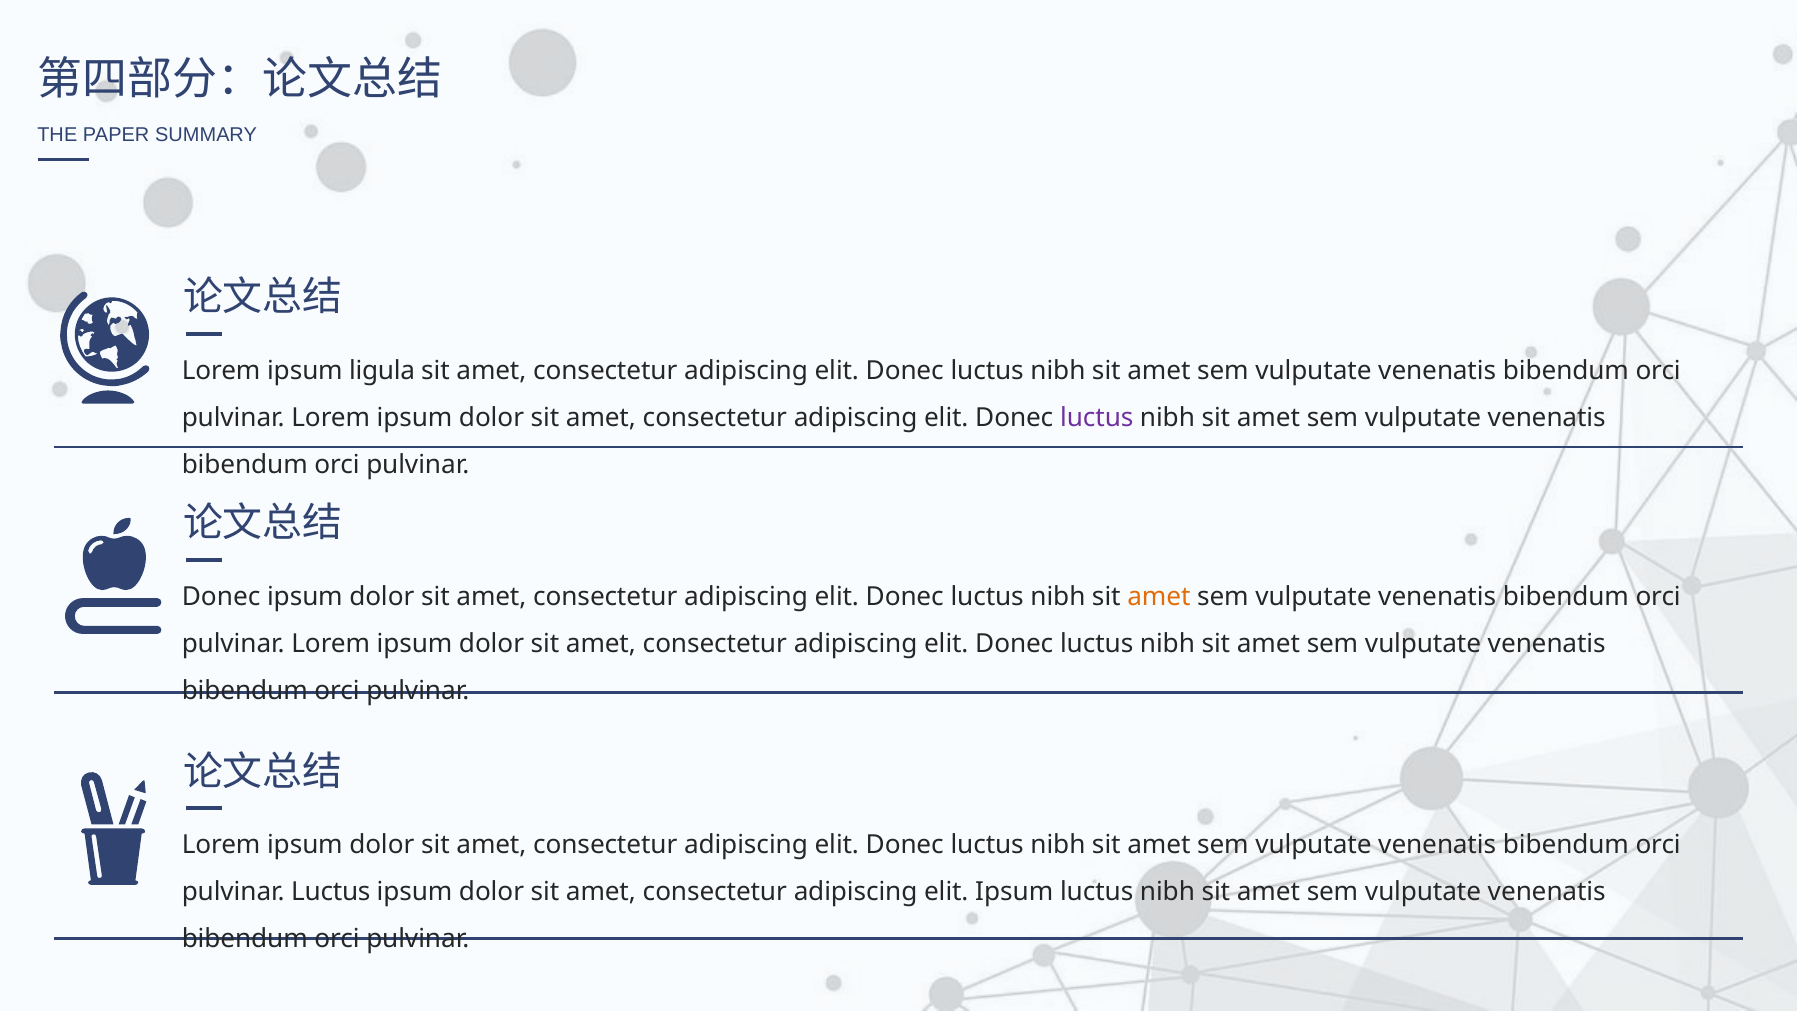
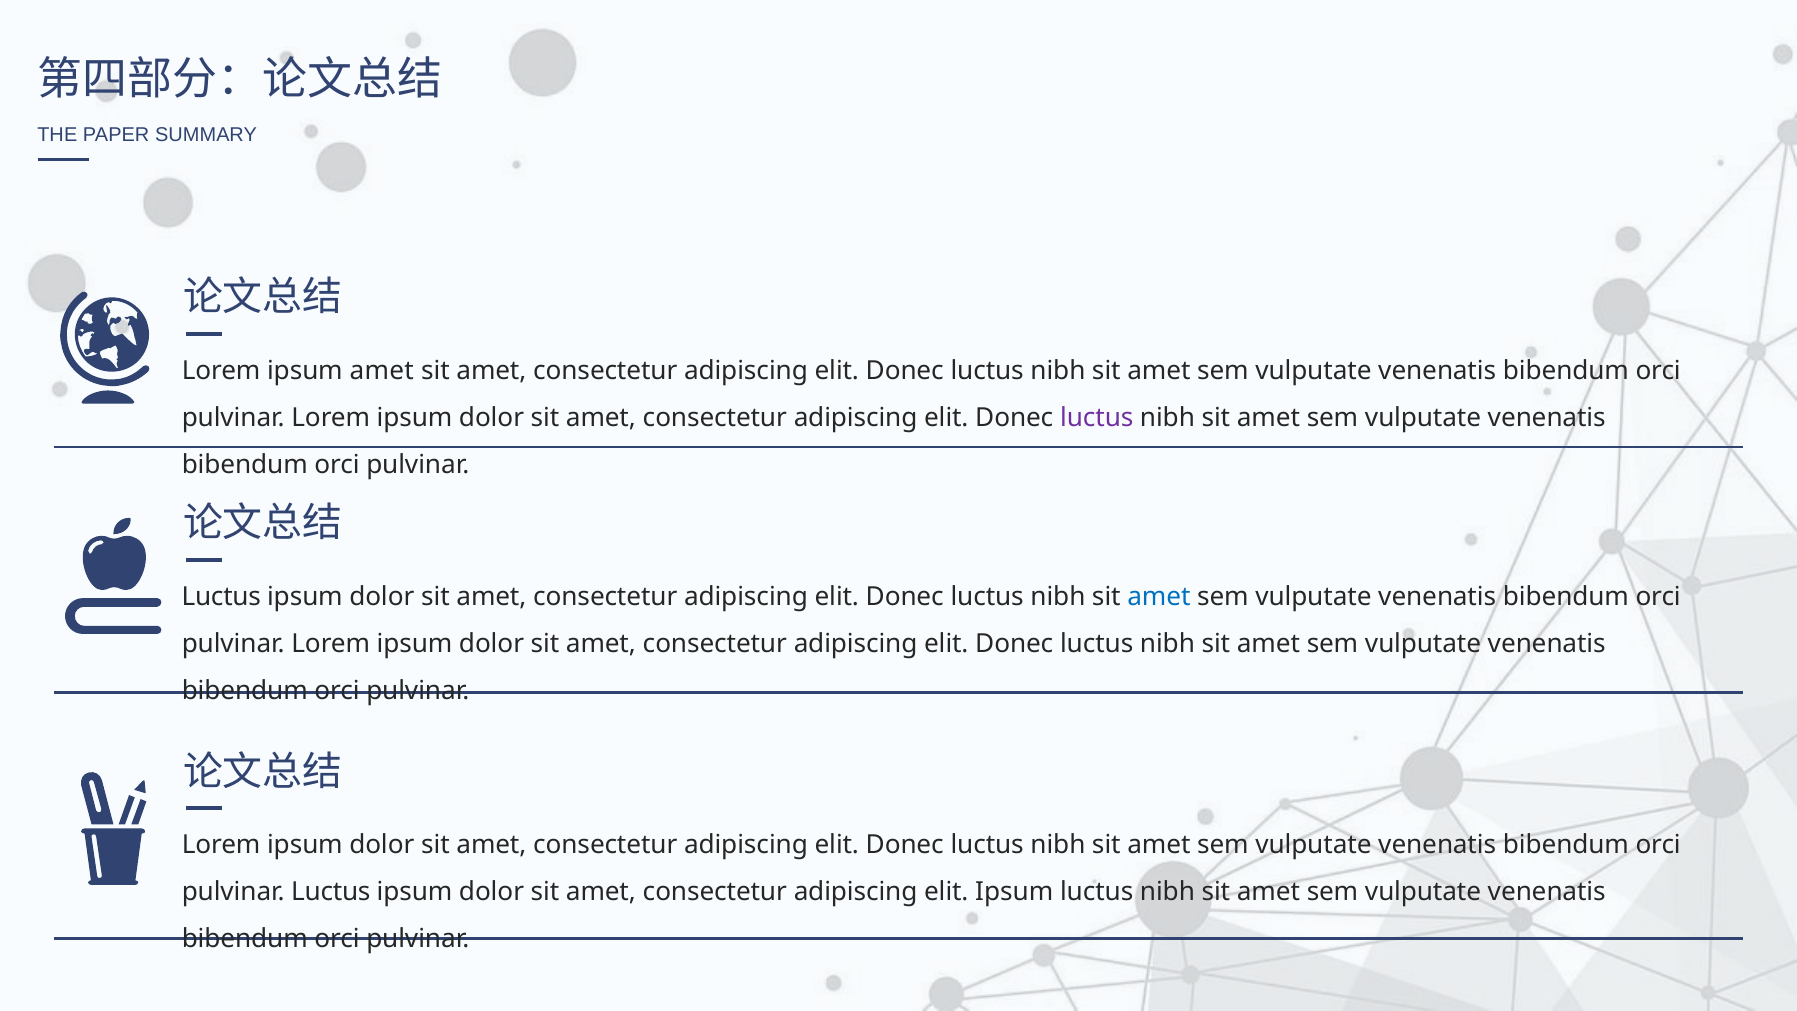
ipsum ligula: ligula -> amet
Donec at (221, 597): Donec -> Luctus
amet at (1159, 597) colour: orange -> blue
